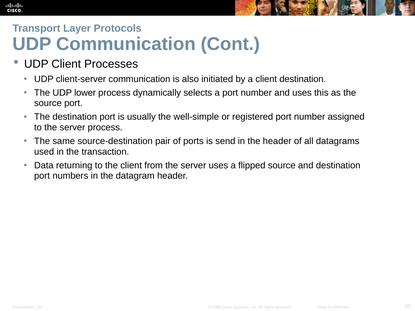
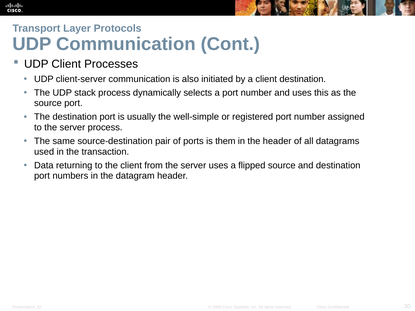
lower: lower -> stack
send: send -> them
